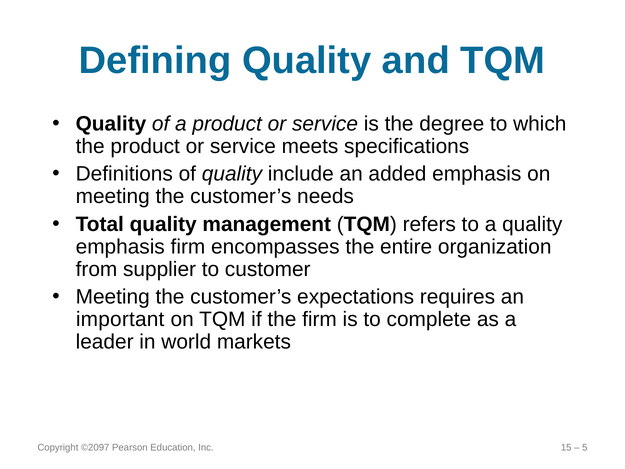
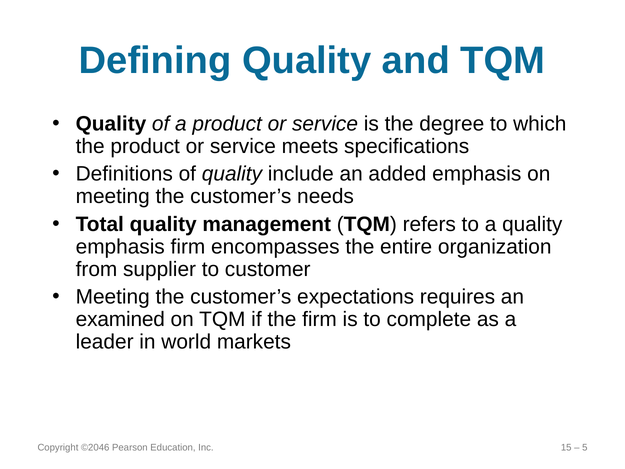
important: important -> examined
©2097: ©2097 -> ©2046
